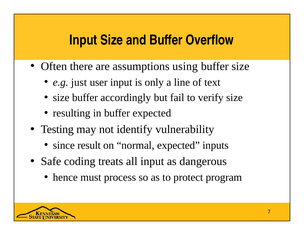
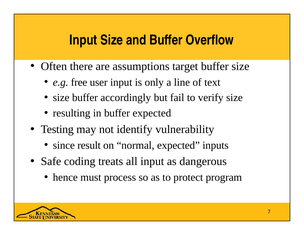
using: using -> target
just: just -> free
